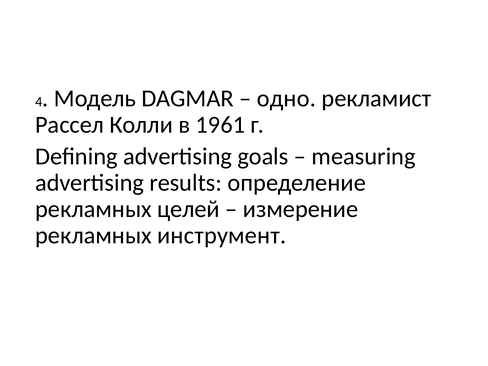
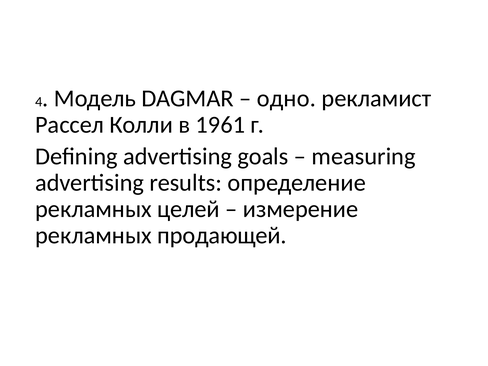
инструмент: инструмент -> продающей
